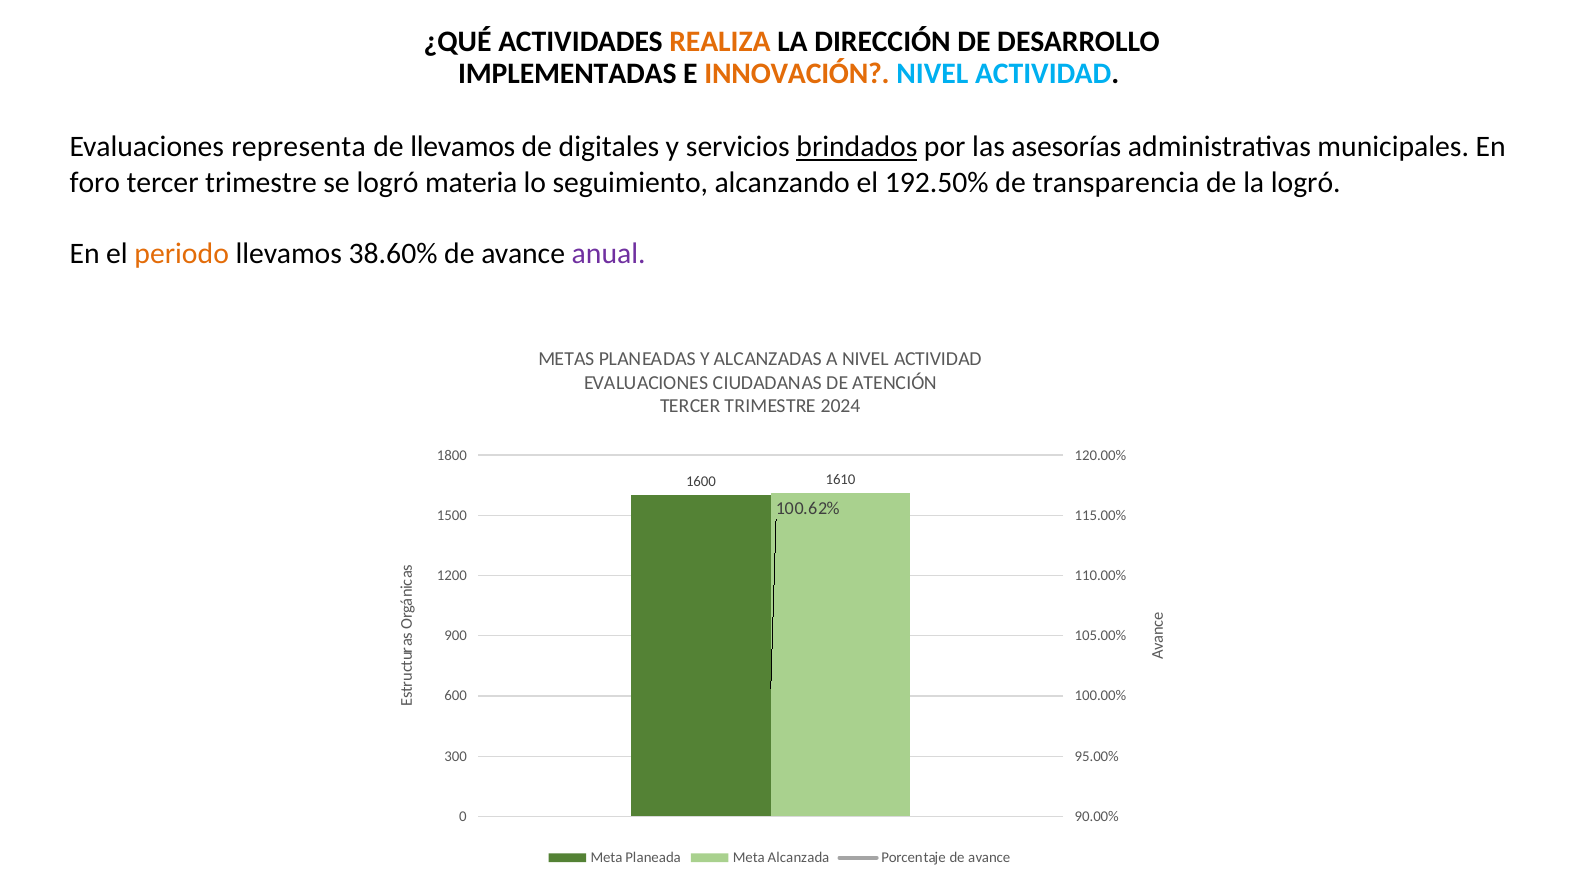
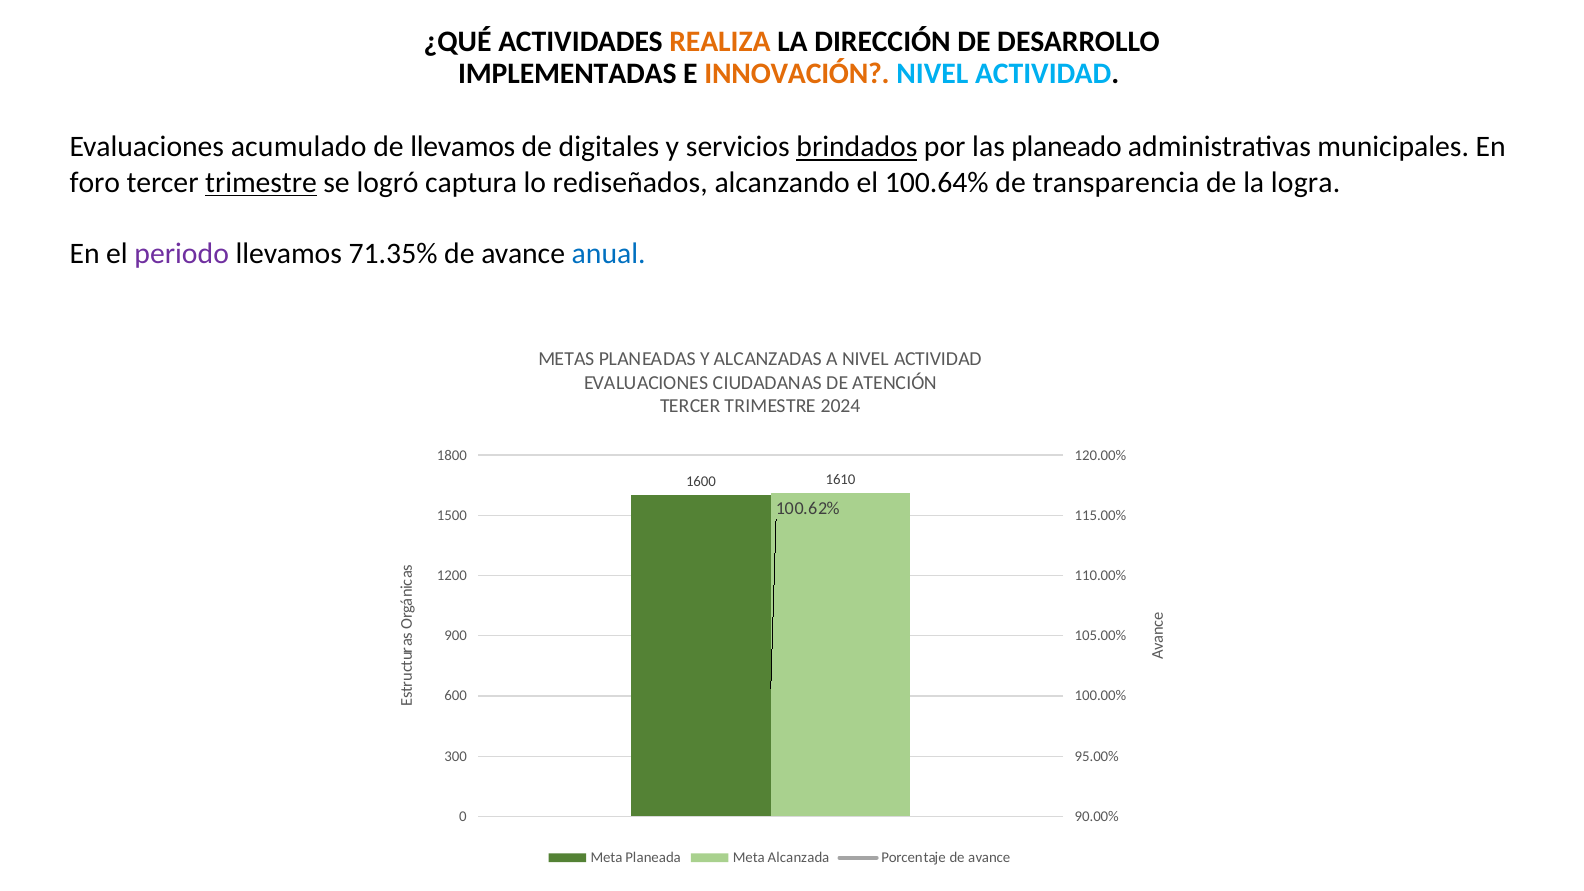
representa: representa -> acumulado
asesorías: asesorías -> planeado
trimestre at (261, 183) underline: none -> present
materia: materia -> captura
seguimiento: seguimiento -> rediseñados
192.50%: 192.50% -> 100.64%
la logró: logró -> logra
periodo colour: orange -> purple
38.60%: 38.60% -> 71.35%
anual colour: purple -> blue
